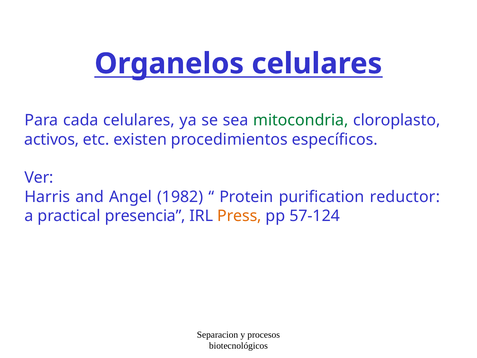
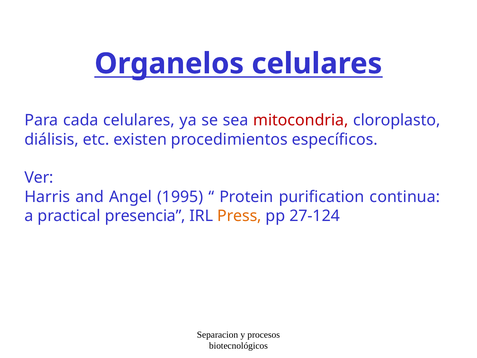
mitocondria colour: green -> red
activos: activos -> diálisis
1982: 1982 -> 1995
reductor: reductor -> continua
57-124: 57-124 -> 27-124
